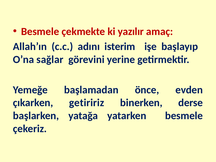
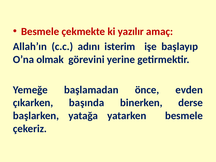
sağlar: sağlar -> olmak
getiririz: getiririz -> başında
